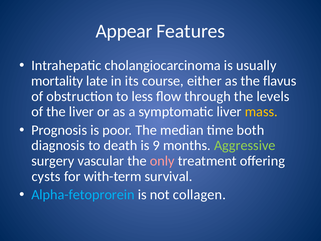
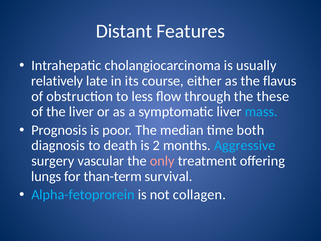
Appear: Appear -> Distant
mortality: mortality -> relatively
levels: levels -> these
mass colour: yellow -> light blue
9: 9 -> 2
Aggressive colour: light green -> light blue
cysts: cysts -> lungs
with-term: with-term -> than-term
